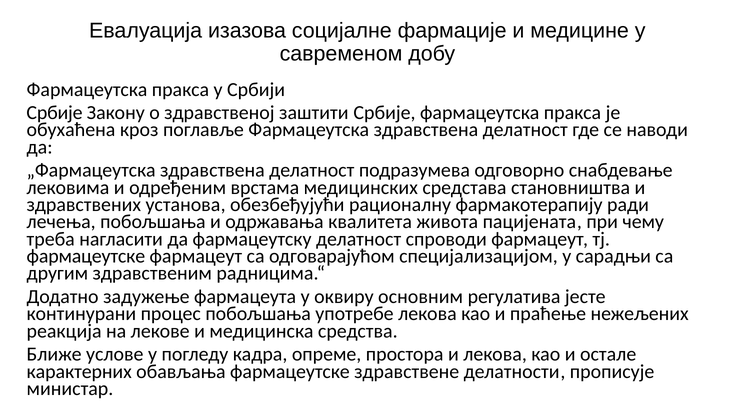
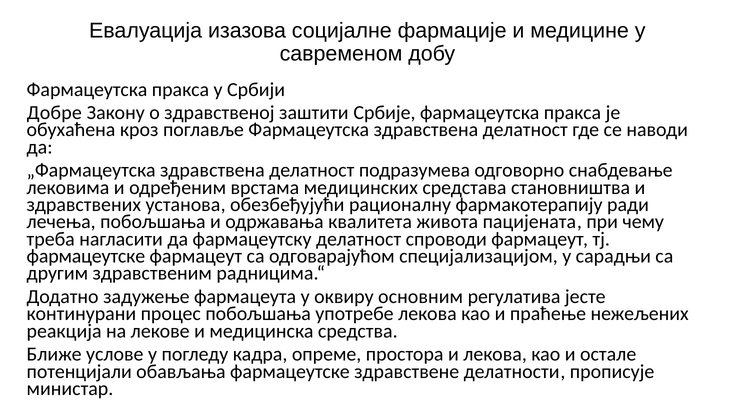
Србије at (55, 113): Србије -> Добре
карактерних: карактерних -> потенцијали
